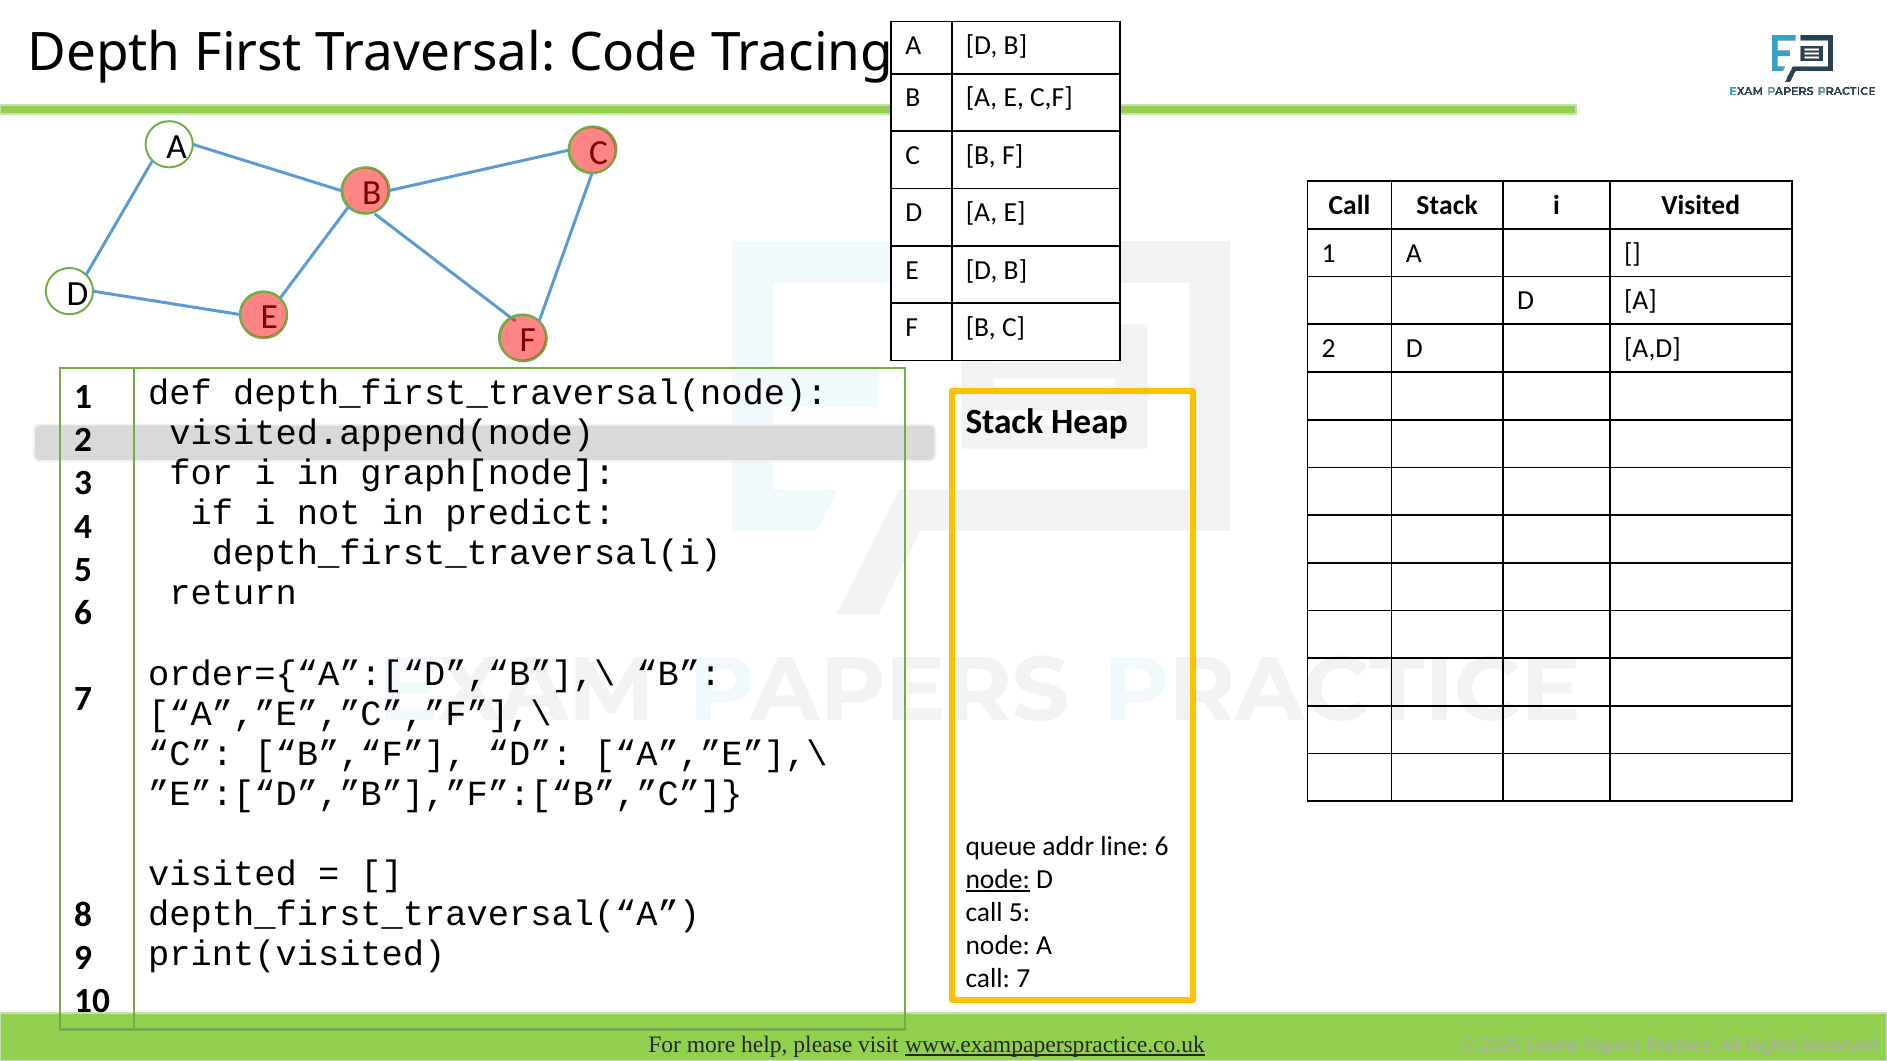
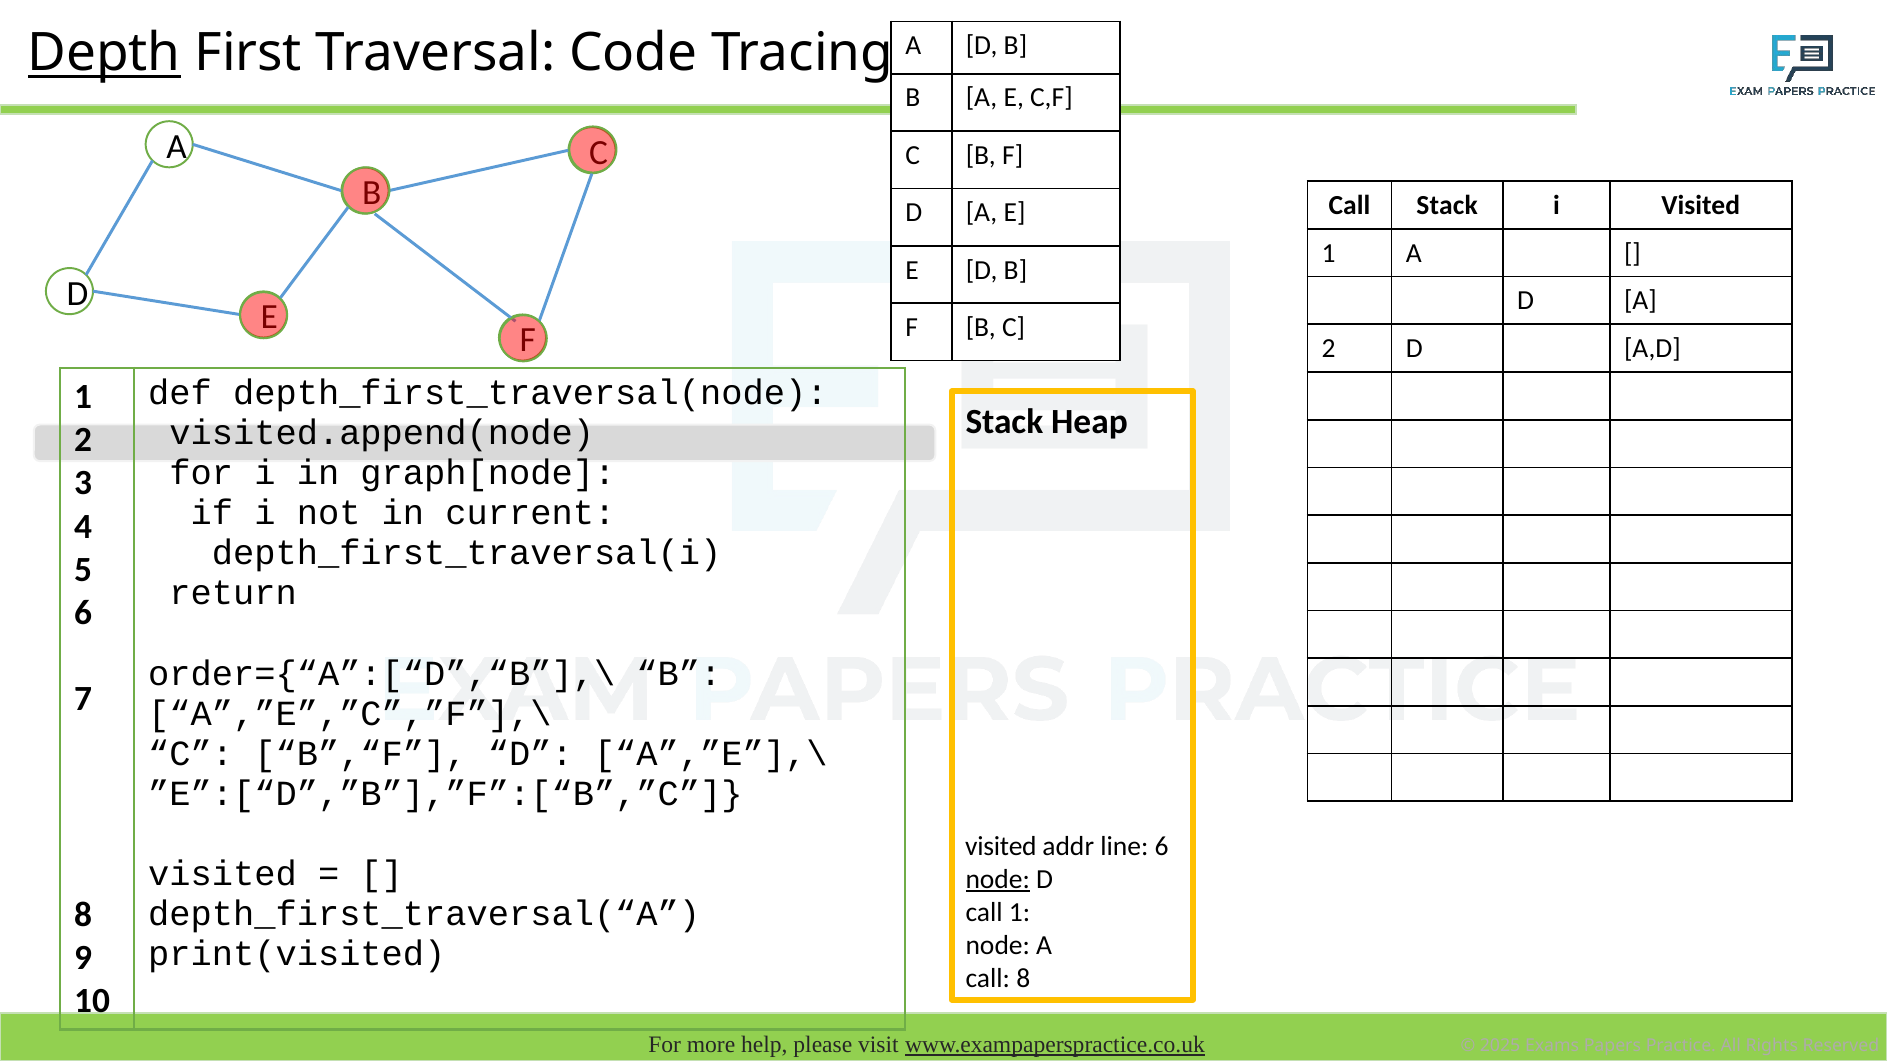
Depth underline: none -> present
predict: predict -> current
queue at (1001, 846): queue -> visited
call 5: 5 -> 1
call 7: 7 -> 8
